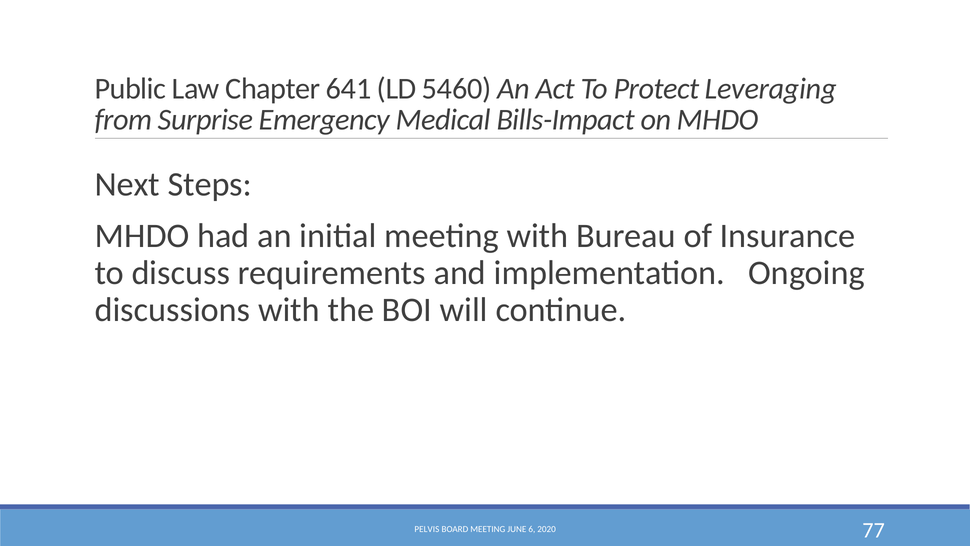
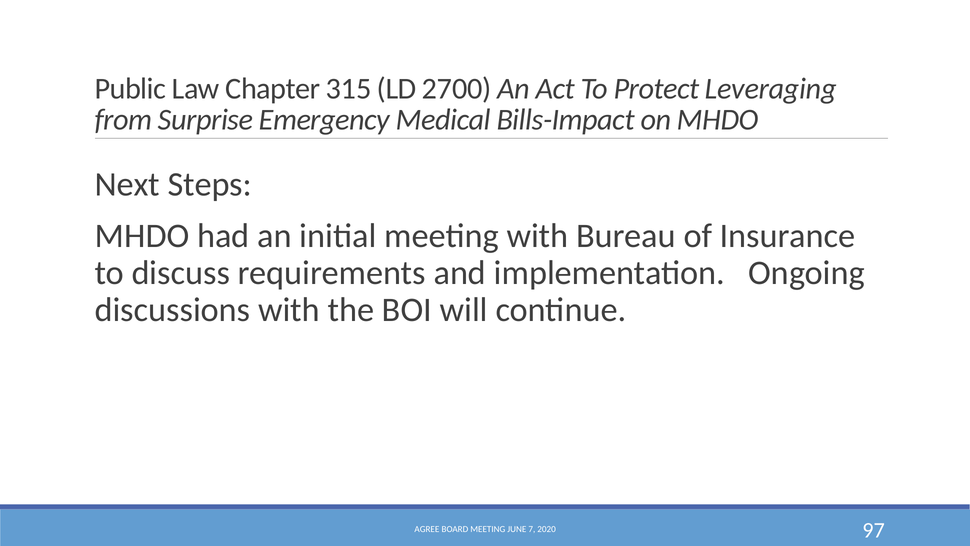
641: 641 -> 315
5460: 5460 -> 2700
PELVIS: PELVIS -> AGREE
6: 6 -> 7
77: 77 -> 97
